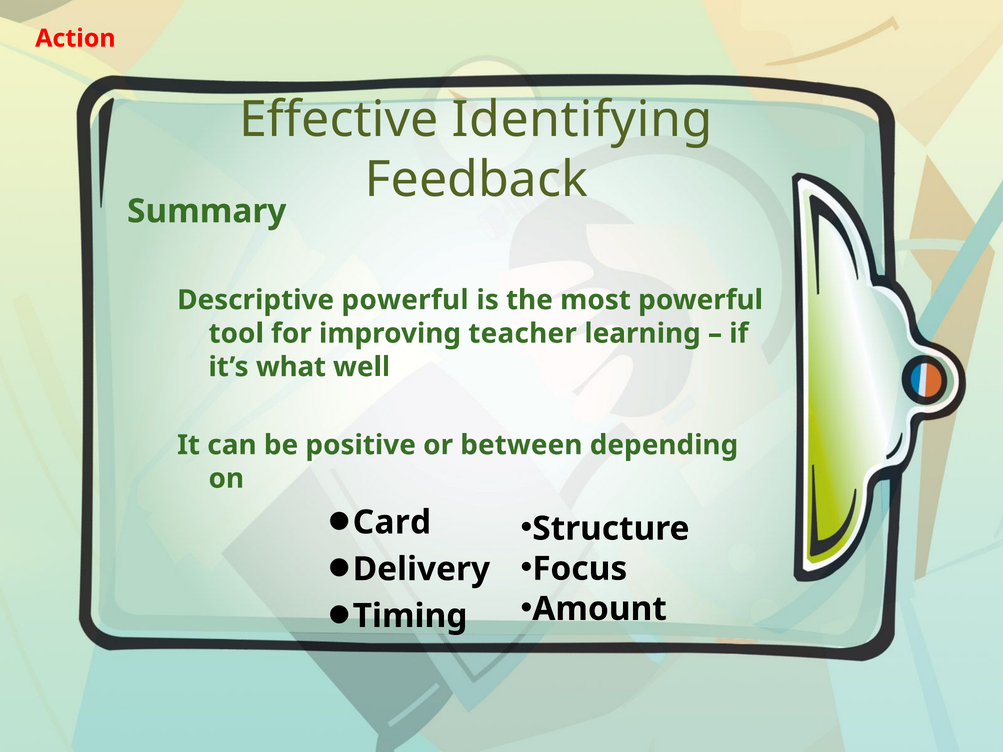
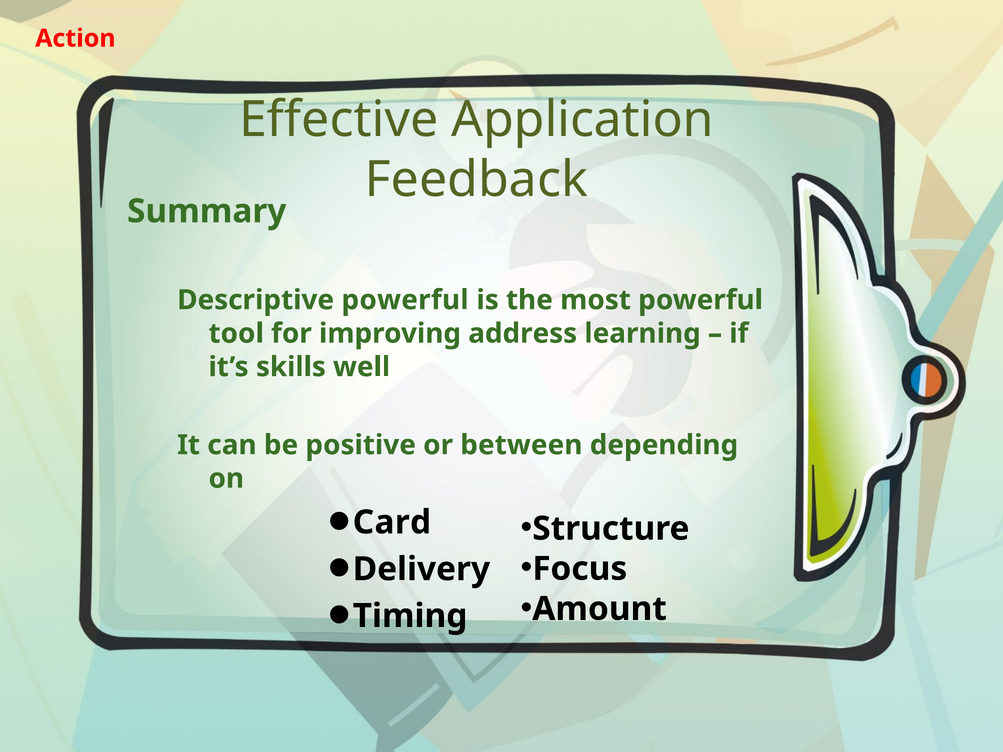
Identifying: Identifying -> Application
teacher: teacher -> address
what: what -> skills
